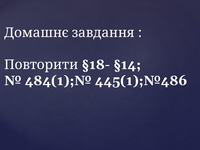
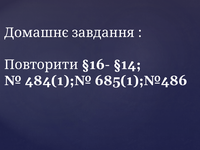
§18-: §18- -> §16-
445(1);№486: 445(1);№486 -> 685(1);№486
